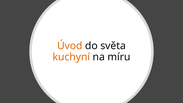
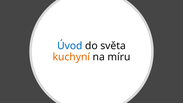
Úvod colour: orange -> blue
